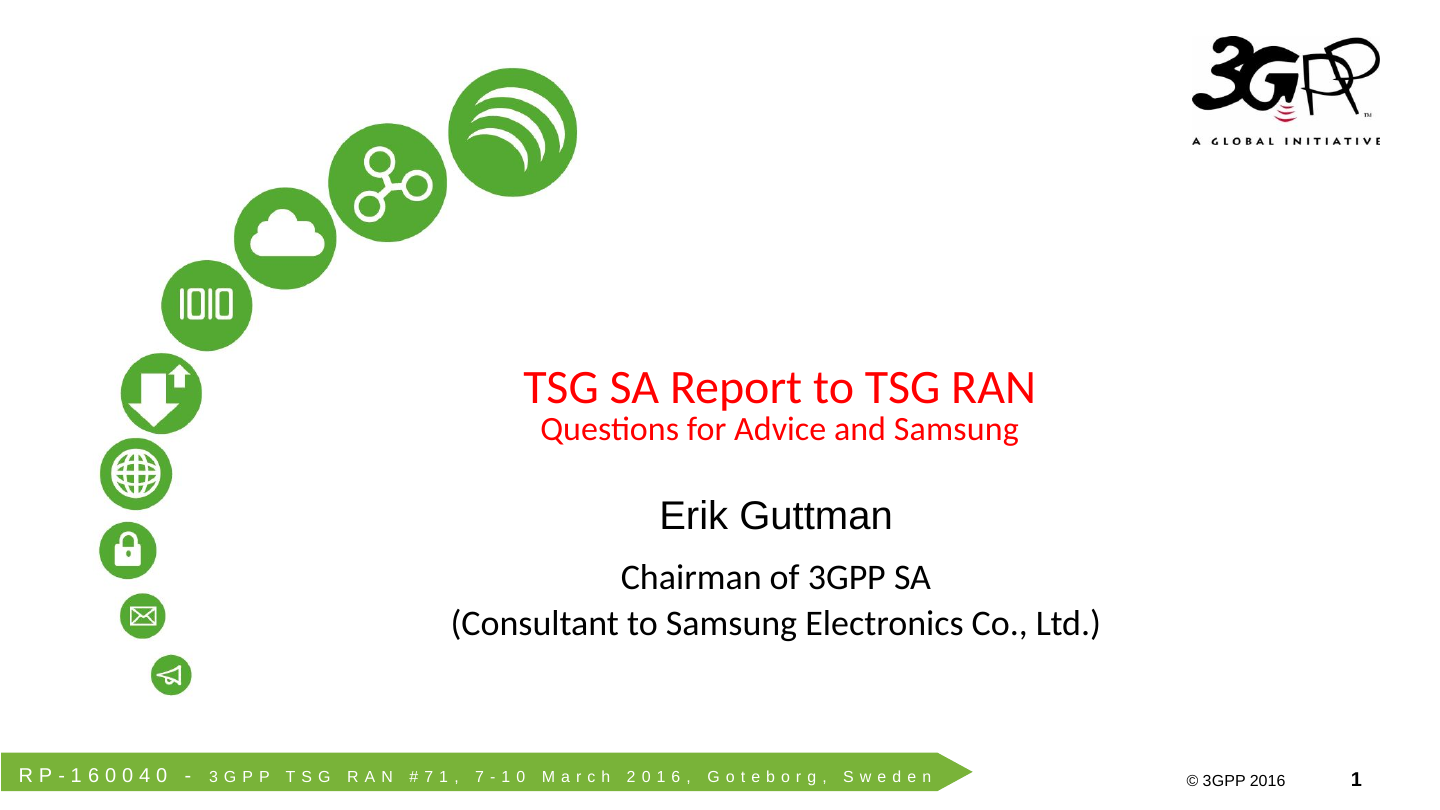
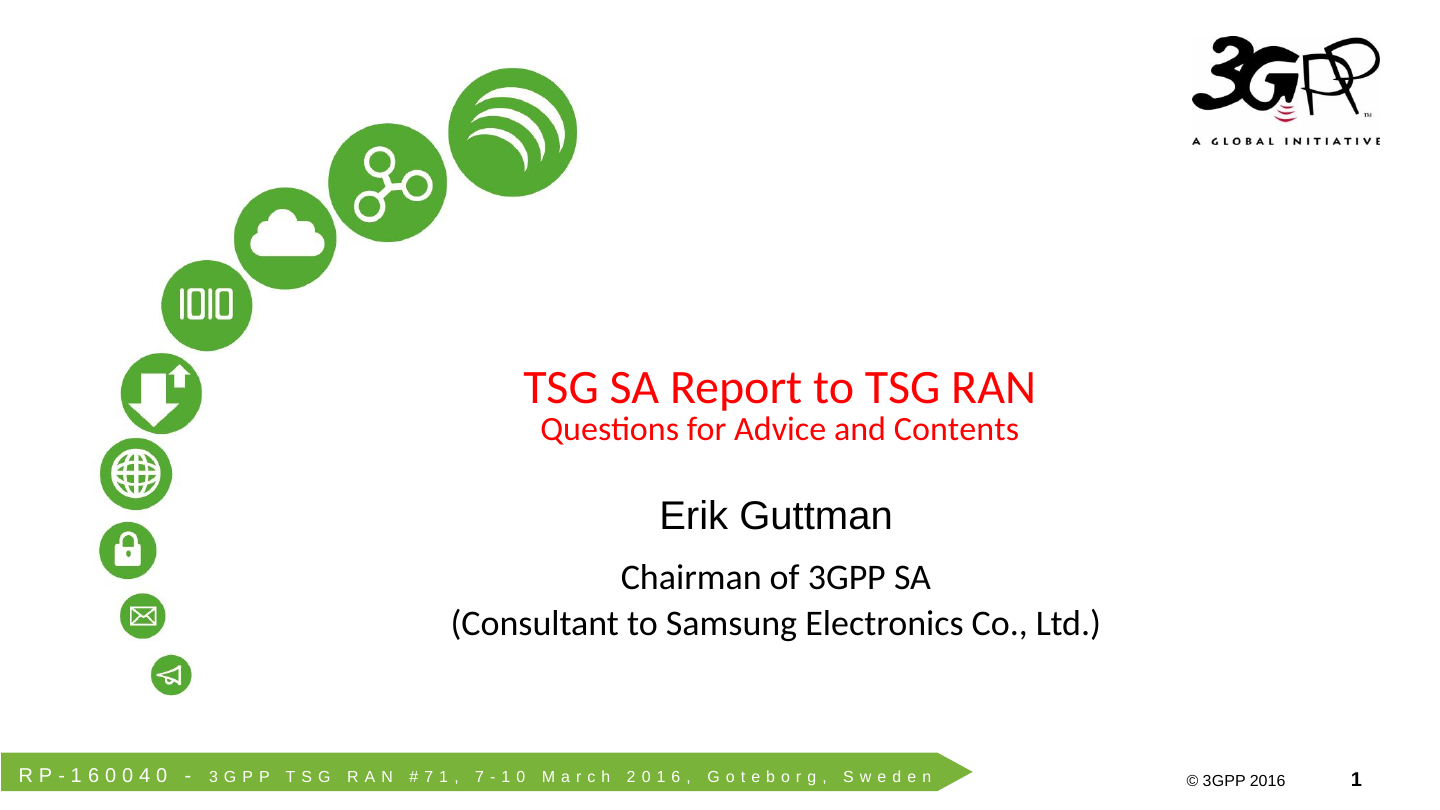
and Samsung: Samsung -> Contents
